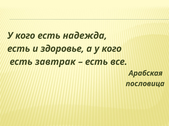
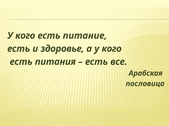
надежда: надежда -> питание
завтрак: завтрак -> питания
